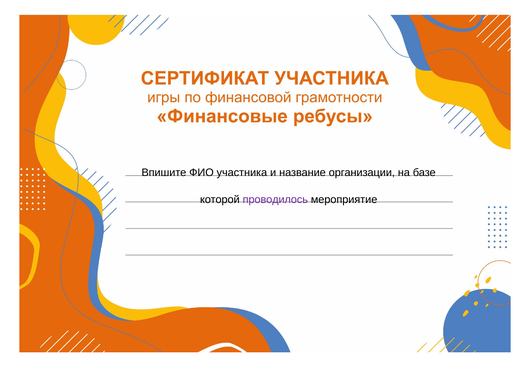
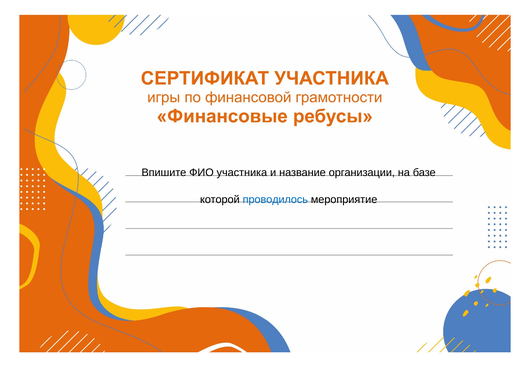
проводилось colour: purple -> blue
